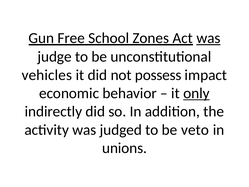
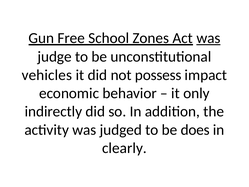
only underline: present -> none
veto: veto -> does
unions: unions -> clearly
